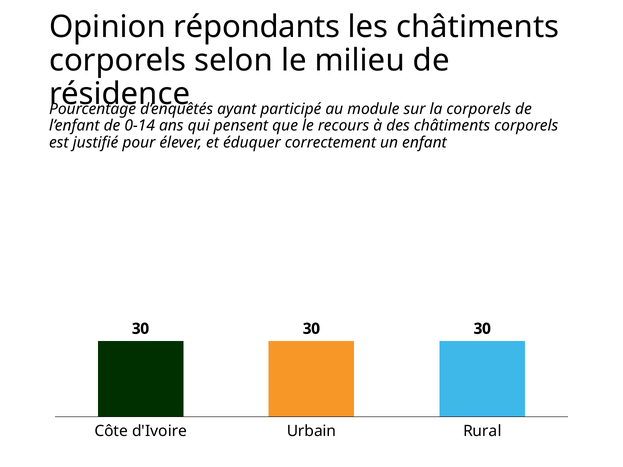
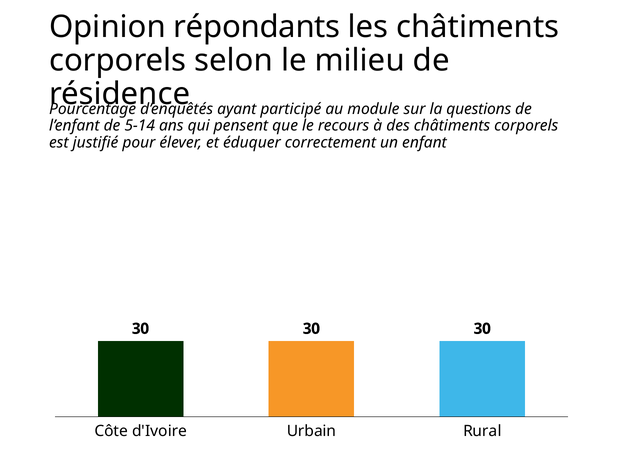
la corporels: corporels -> questions
0-14: 0-14 -> 5-14
